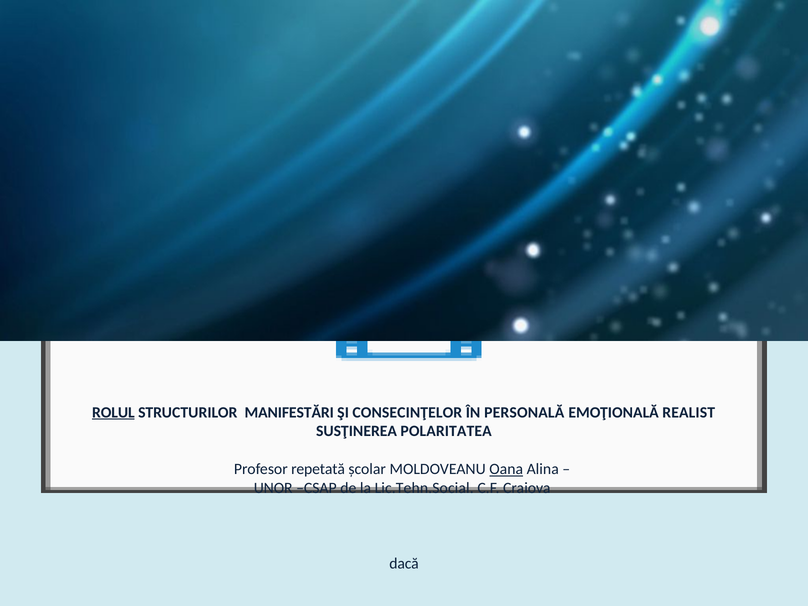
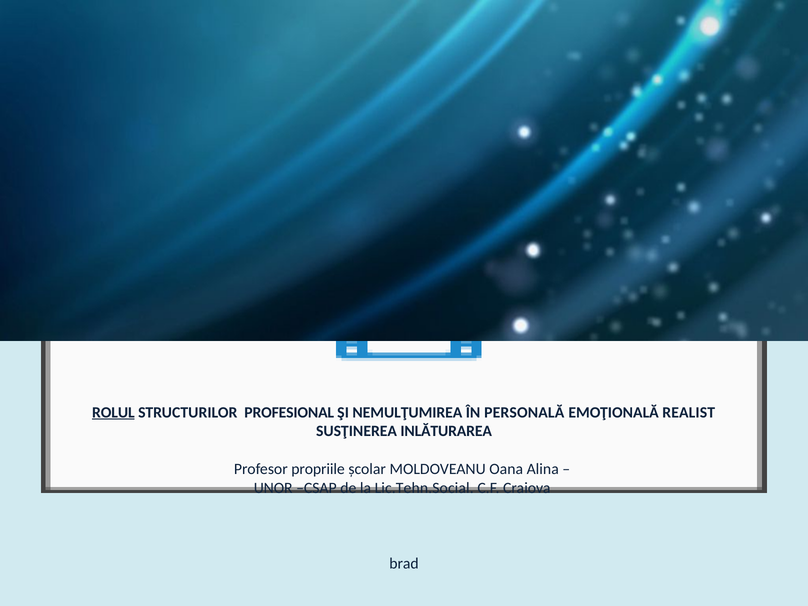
MANIFESTĂRI: MANIFESTĂRI -> PROFESIONAL
CONSECINŢELOR: CONSECINŢELOR -> NEMULŢUMIREA
POLARITATEA: POLARITATEA -> INLĂTURAREA
repetată: repetată -> propriile
Oana underline: present -> none
dacă: dacă -> brad
